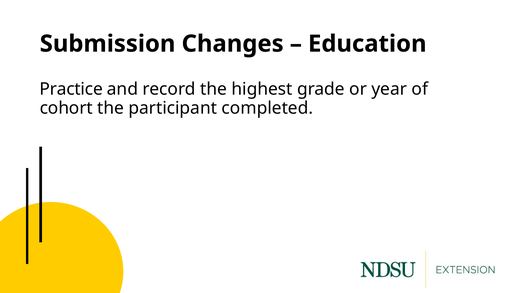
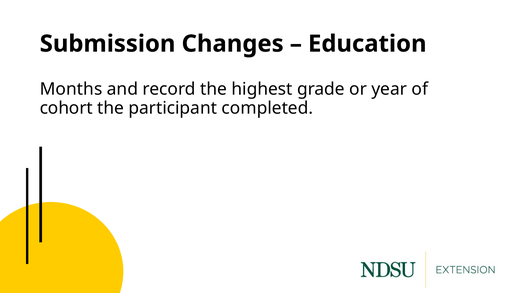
Practice: Practice -> Months
